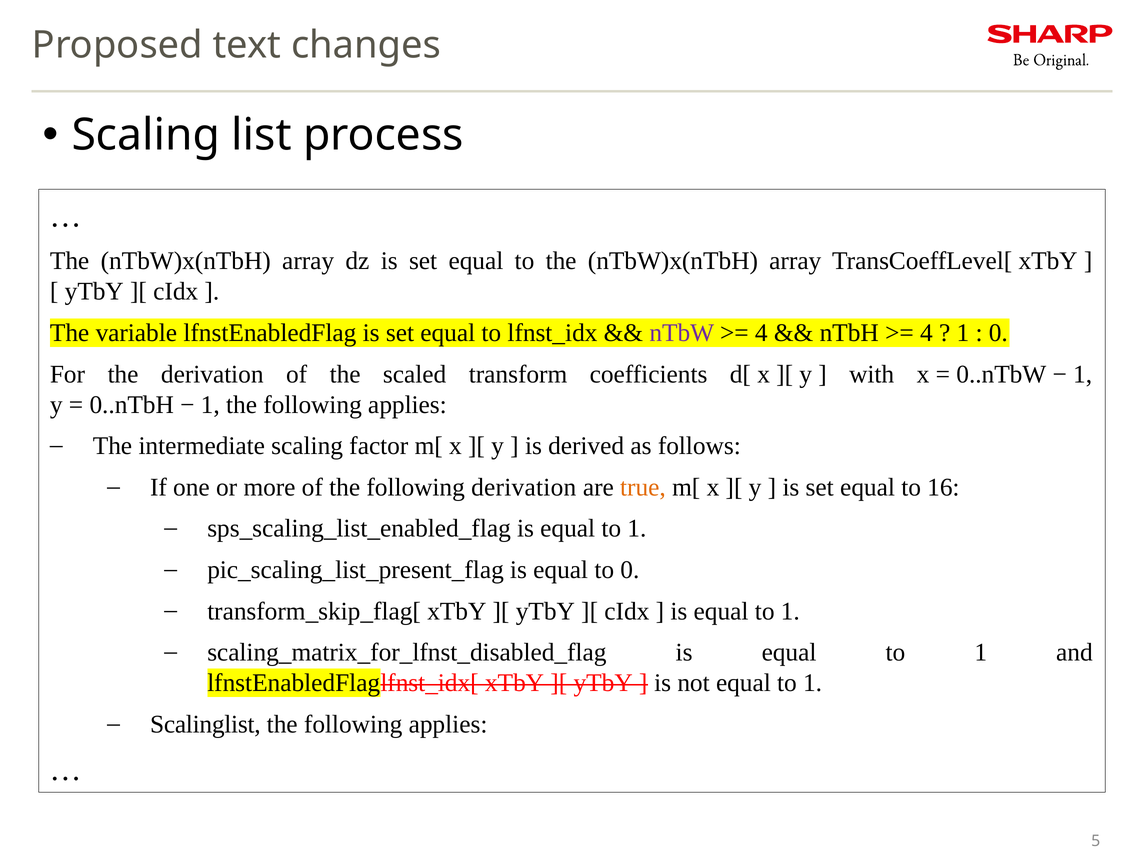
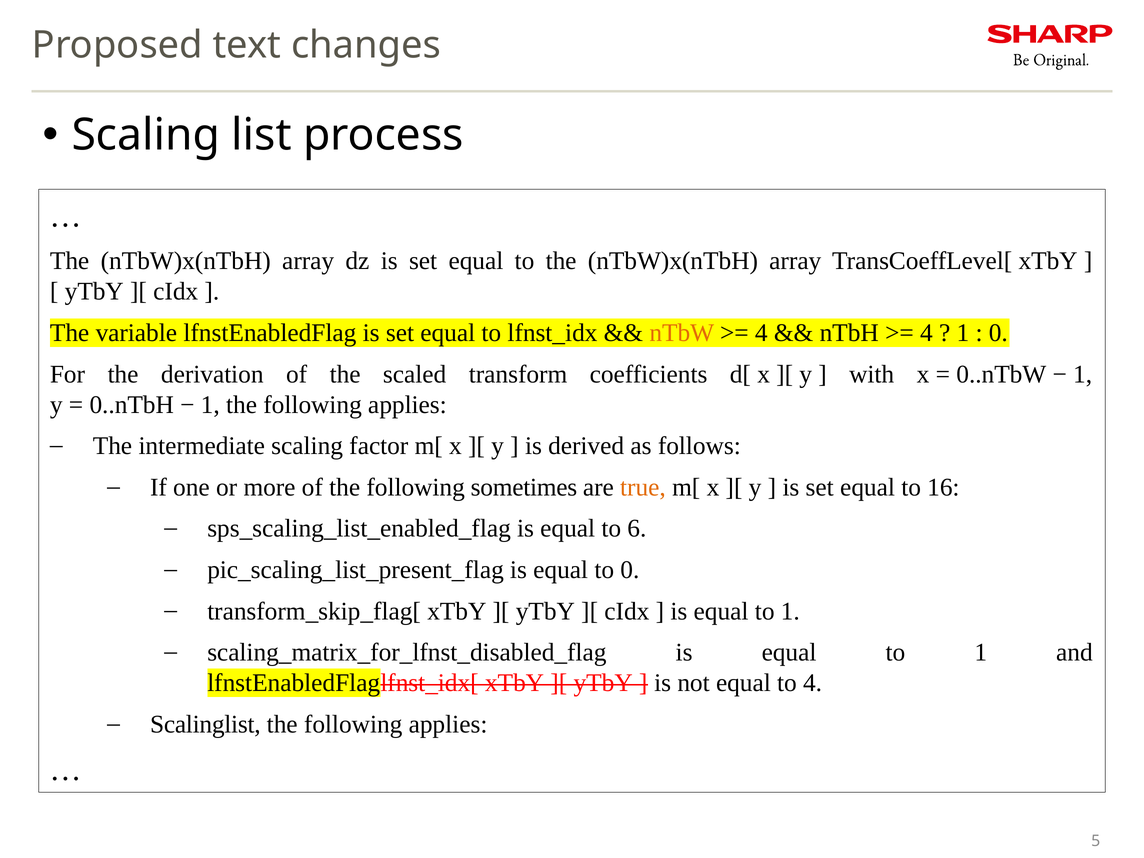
nTbW colour: purple -> orange
following derivation: derivation -> sometimes
1 at (637, 529): 1 -> 6
not equal to 1: 1 -> 4
